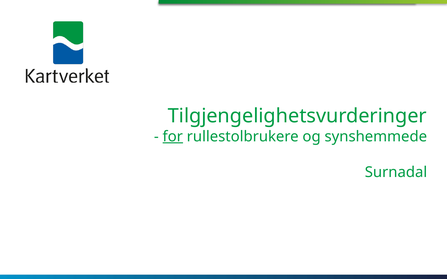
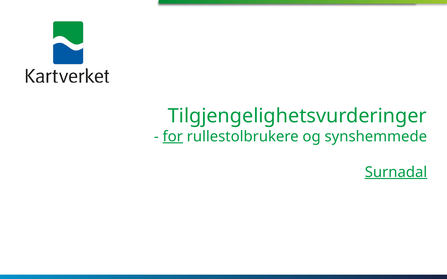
Surnadal underline: none -> present
